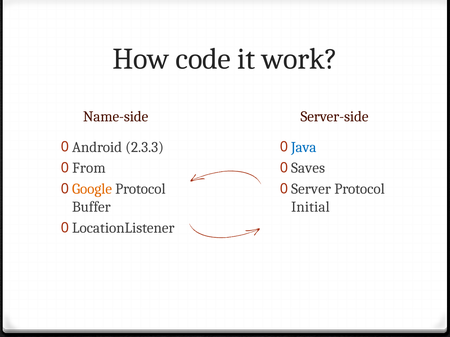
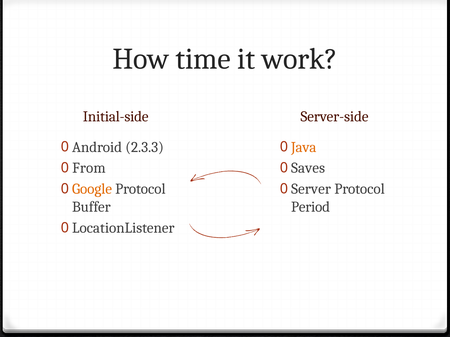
code: code -> time
Name-side: Name-side -> Initial-side
Java colour: blue -> orange
Initial: Initial -> Period
